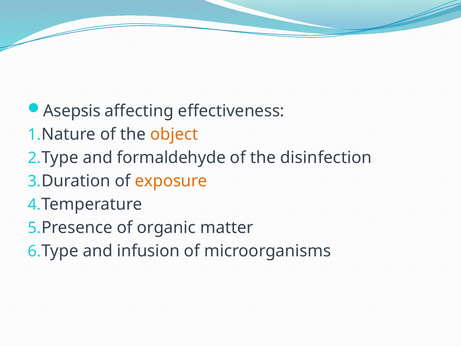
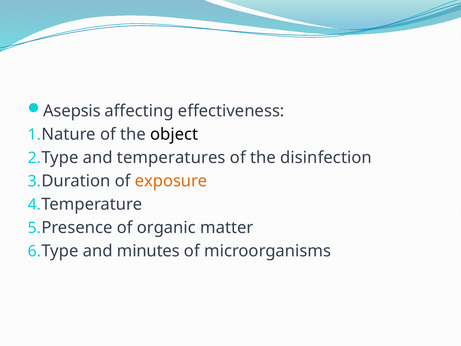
object colour: orange -> black
formaldehyde: formaldehyde -> temperatures
infusion: infusion -> minutes
